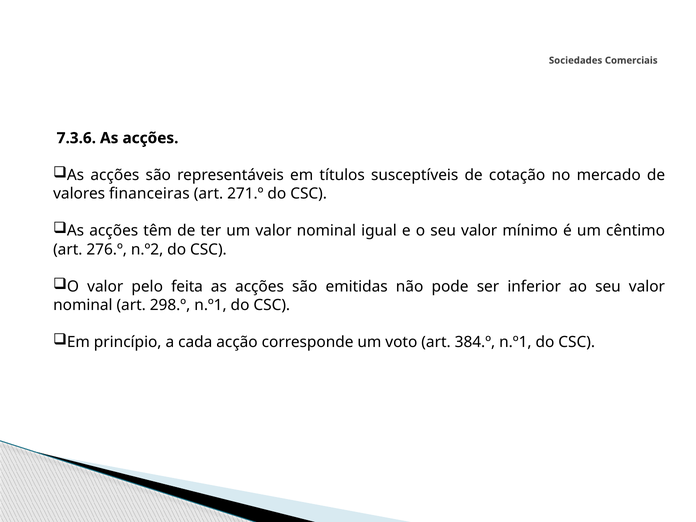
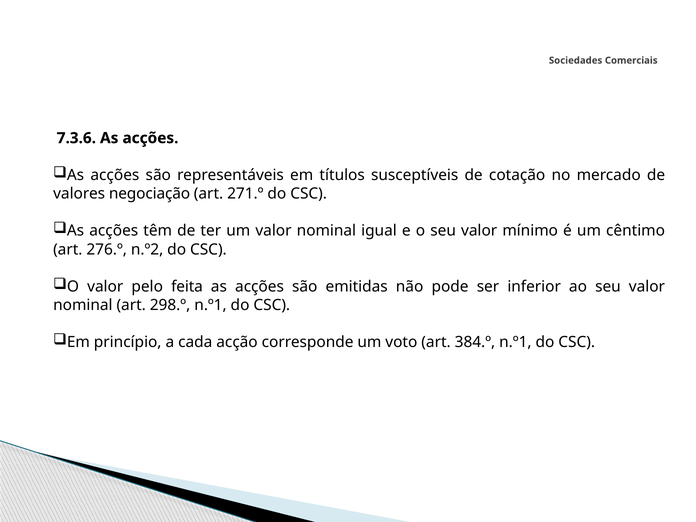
financeiras: financeiras -> negociação
